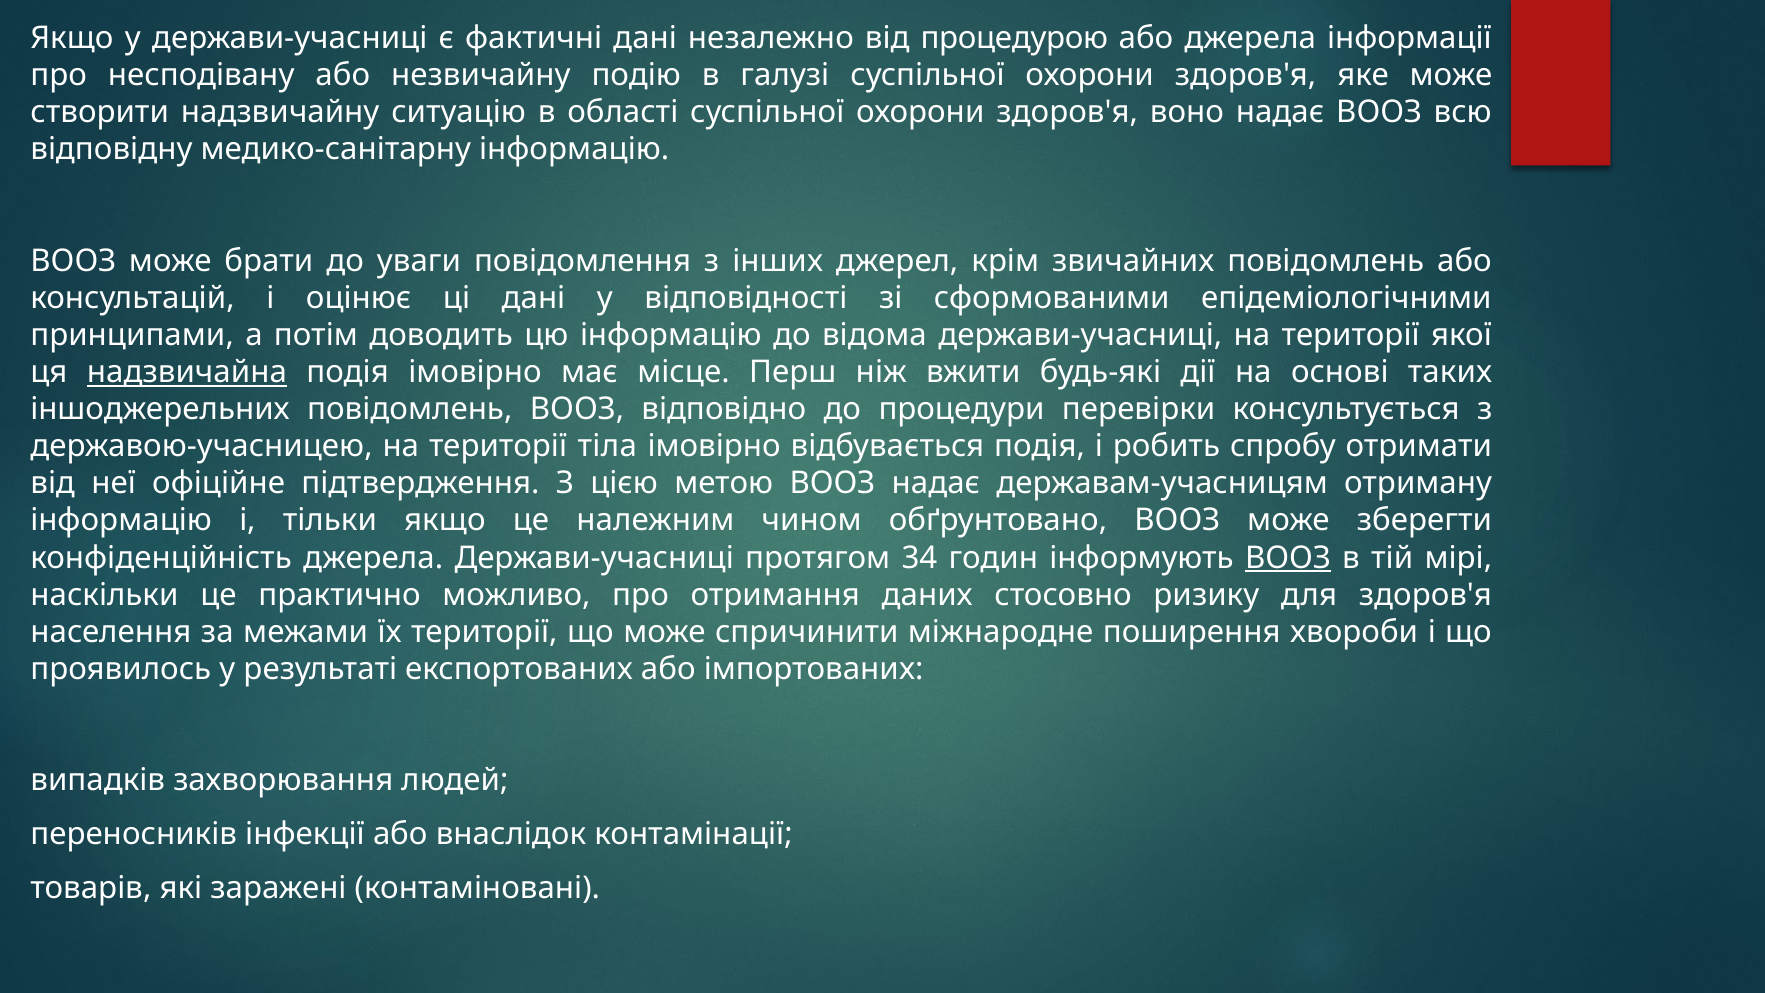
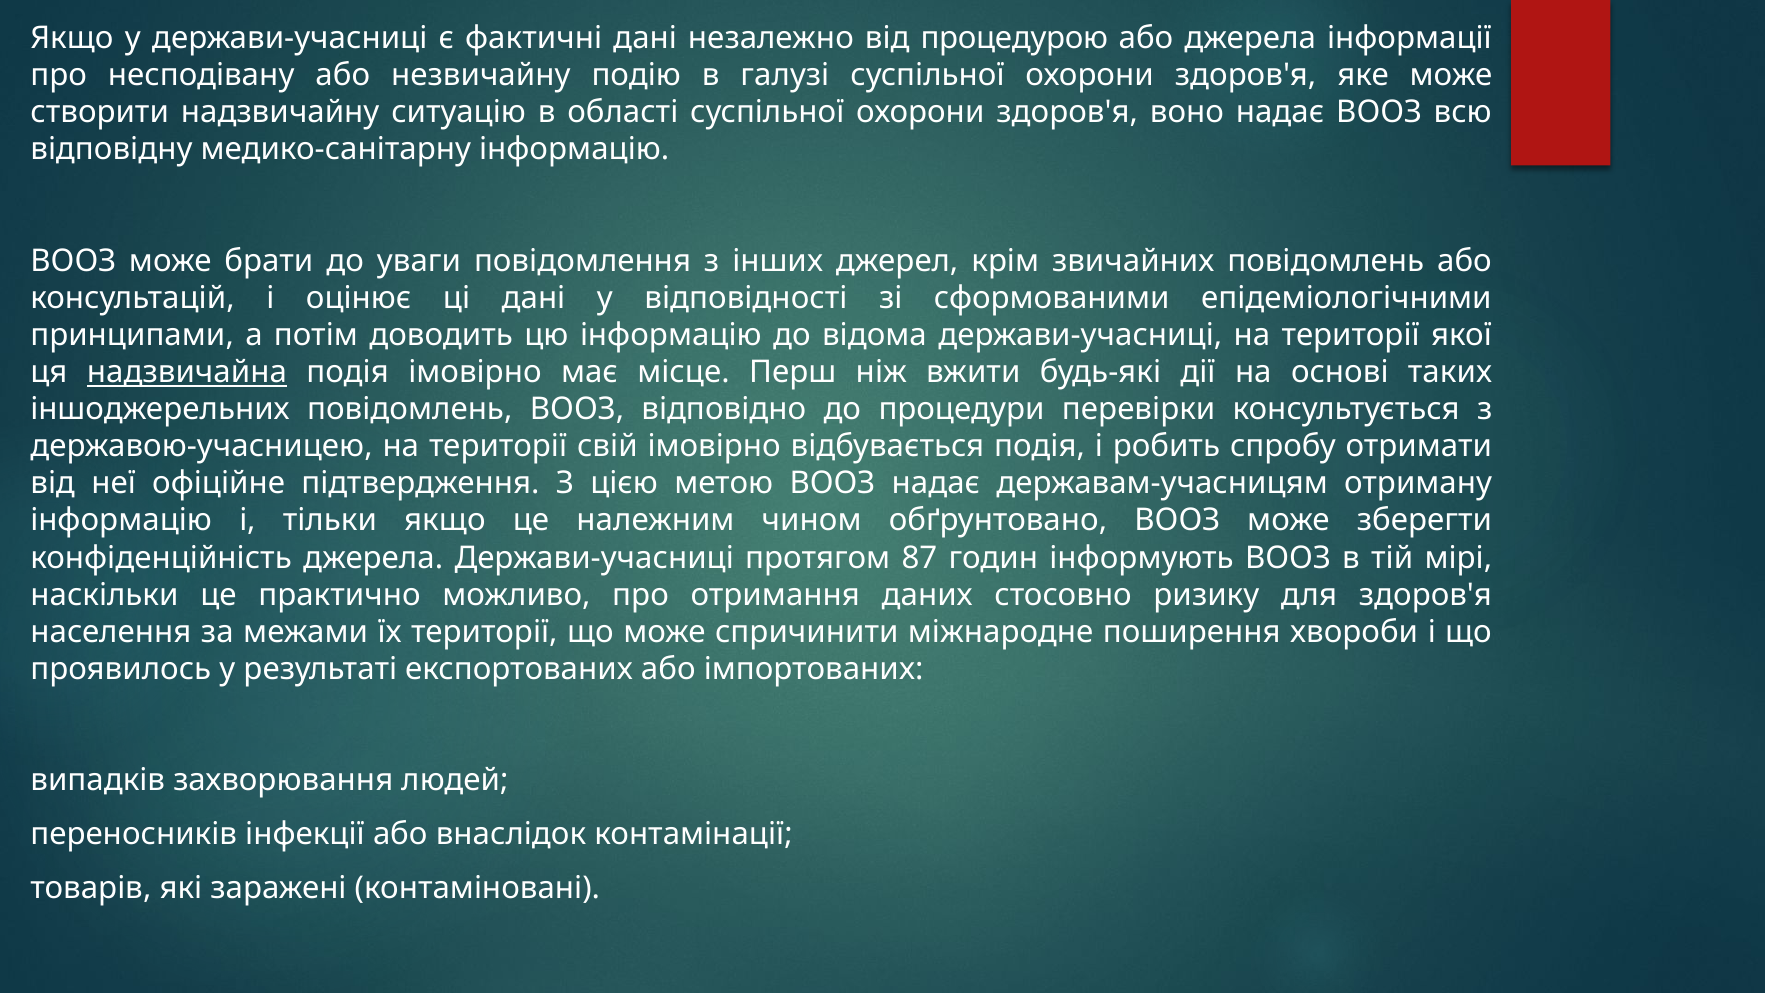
тіла: тіла -> свій
34: 34 -> 87
ВООЗ at (1288, 558) underline: present -> none
